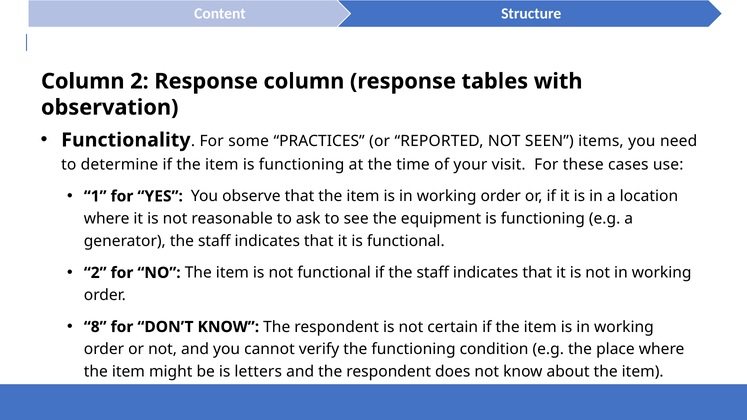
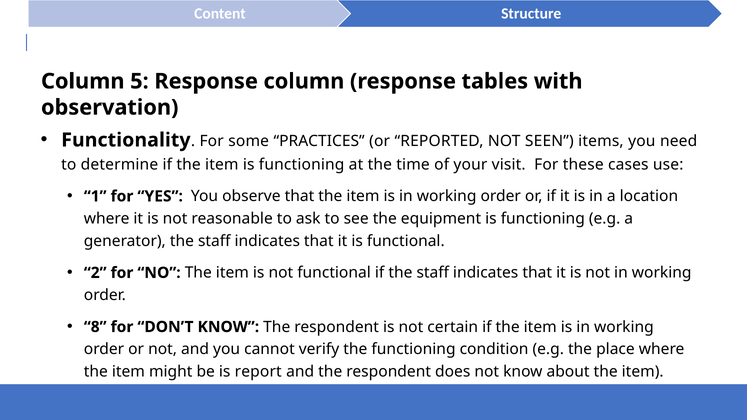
Column 2: 2 -> 5
letters: letters -> report
